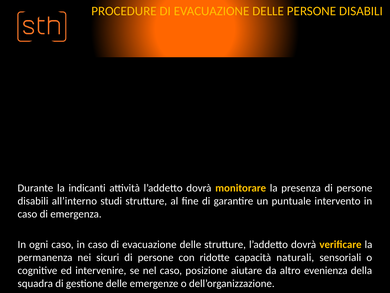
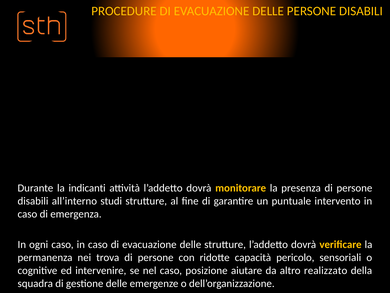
sicuri: sicuri -> trova
naturali: naturali -> pericolo
evenienza: evenienza -> realizzato
